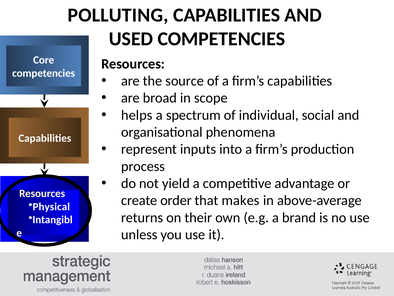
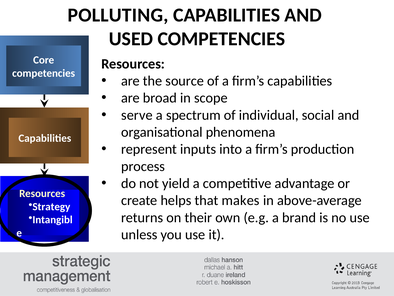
helps: helps -> serve
order: order -> helps
Physical: Physical -> Strategy
